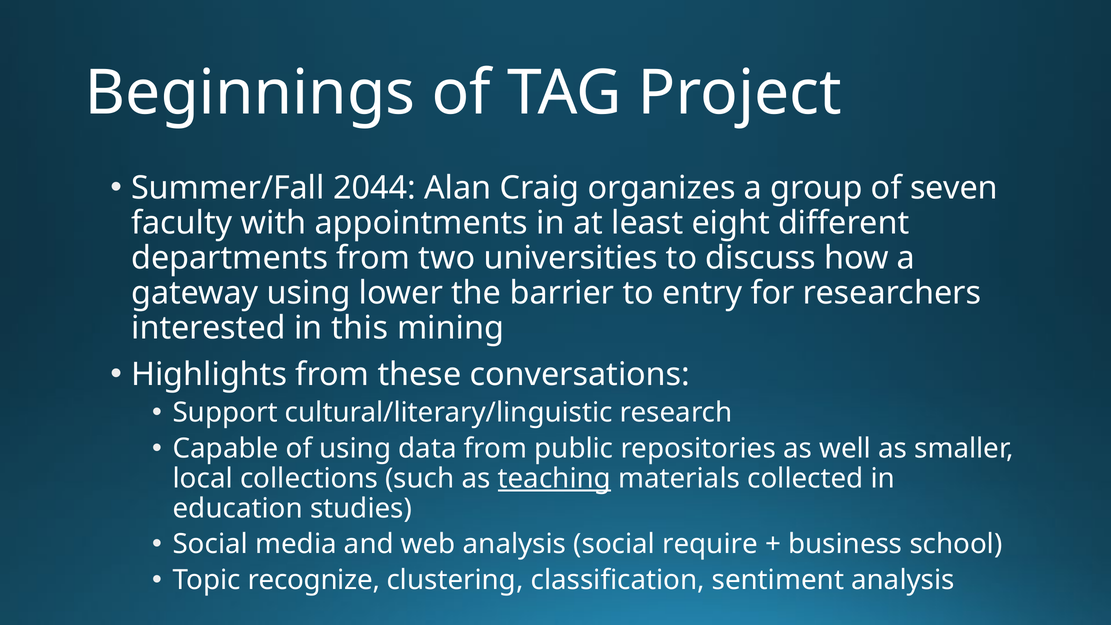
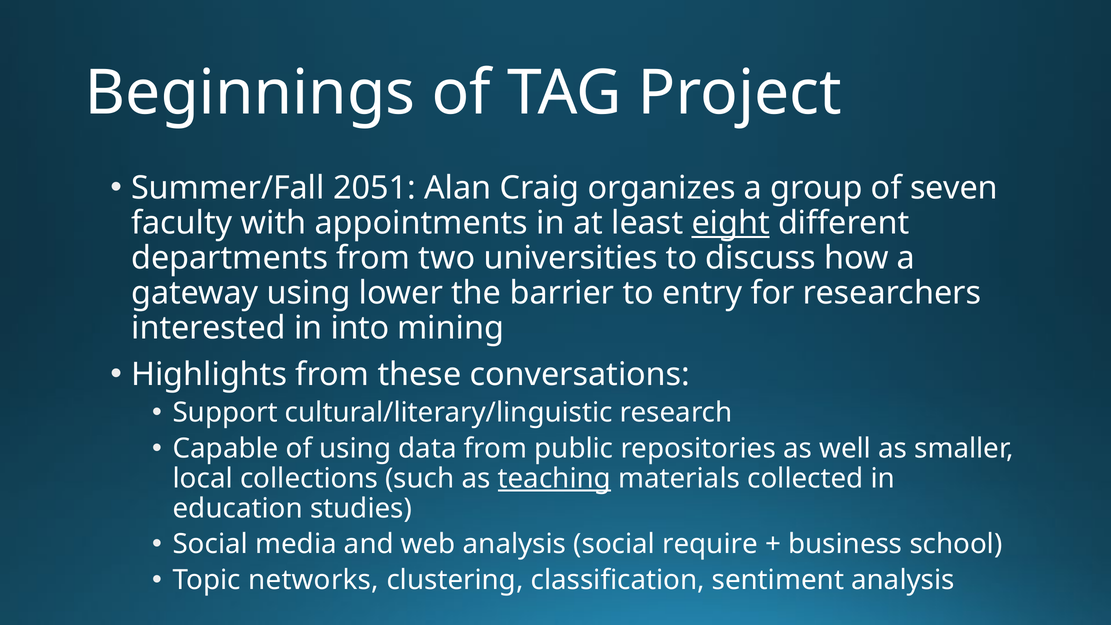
2044: 2044 -> 2051
eight underline: none -> present
this: this -> into
recognize: recognize -> networks
